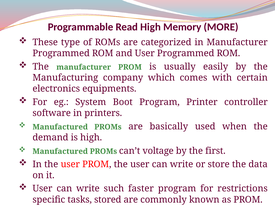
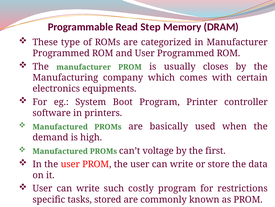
Read High: High -> Step
MORE: MORE -> DRAM
easily: easily -> closes
faster: faster -> costly
